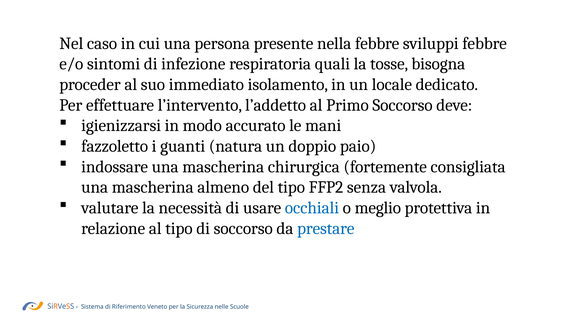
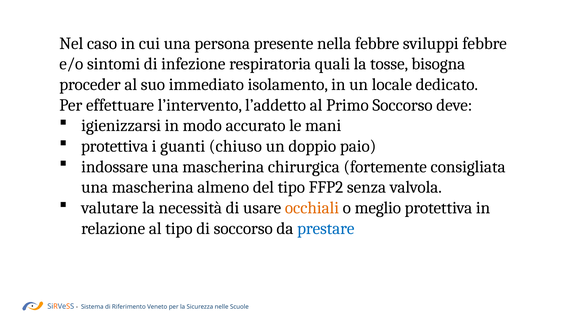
fazzoletto at (115, 146): fazzoletto -> protettiva
natura: natura -> chiuso
occhiali colour: blue -> orange
